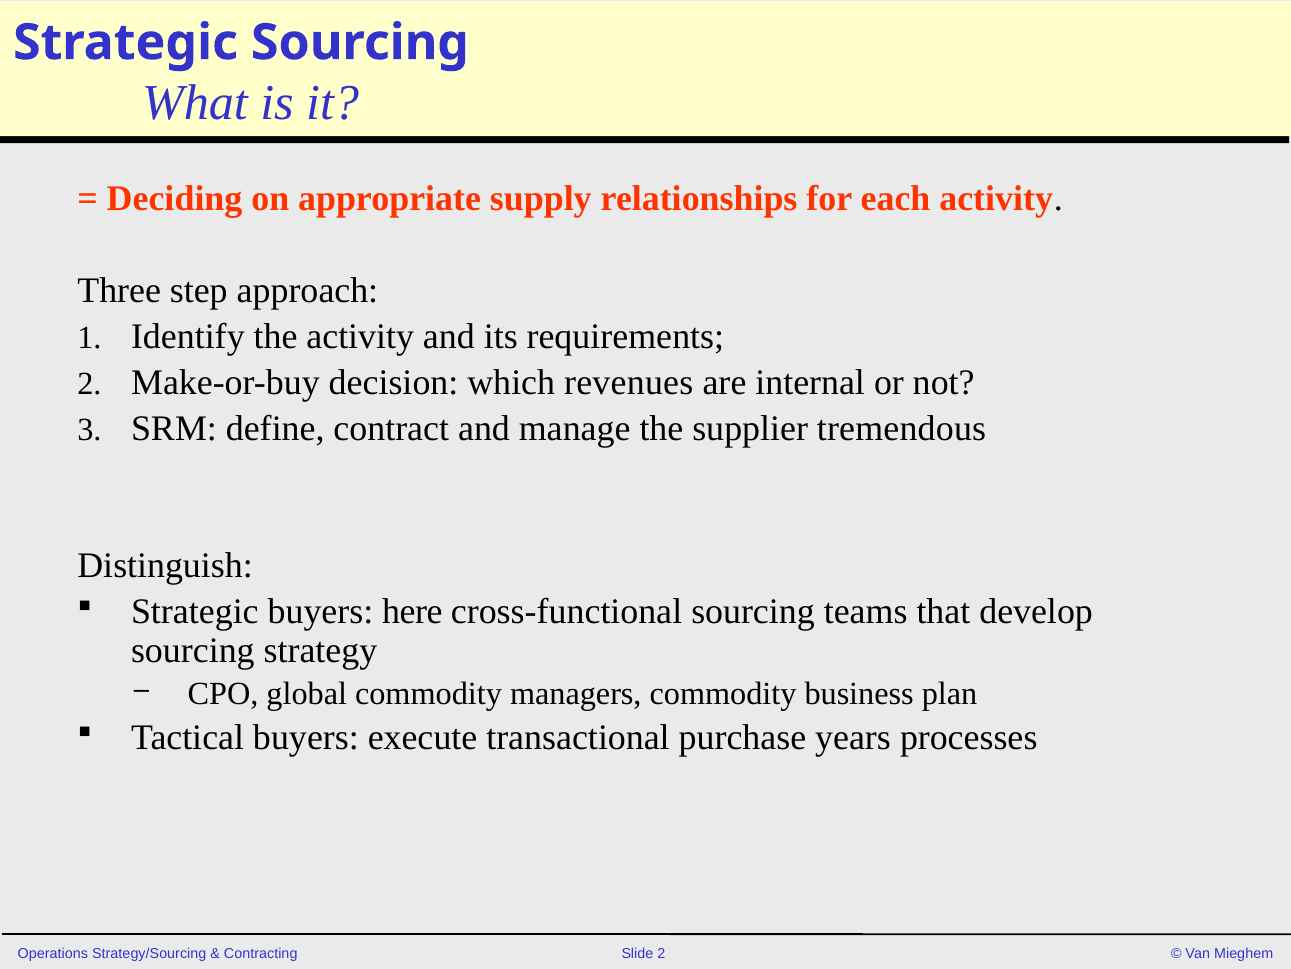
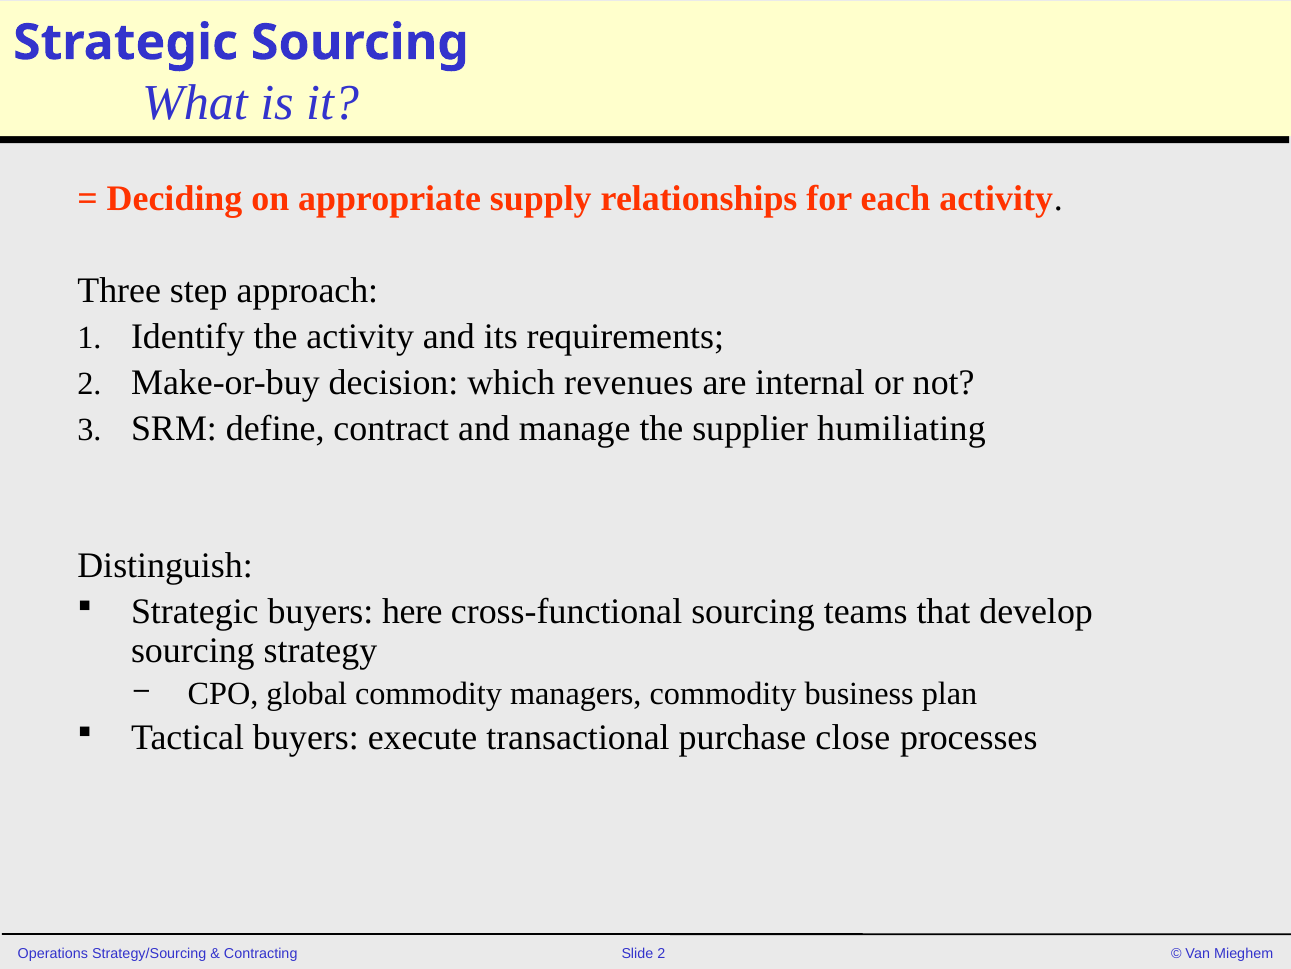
tremendous: tremendous -> humiliating
years: years -> close
